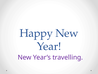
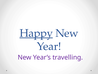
Happy underline: none -> present
